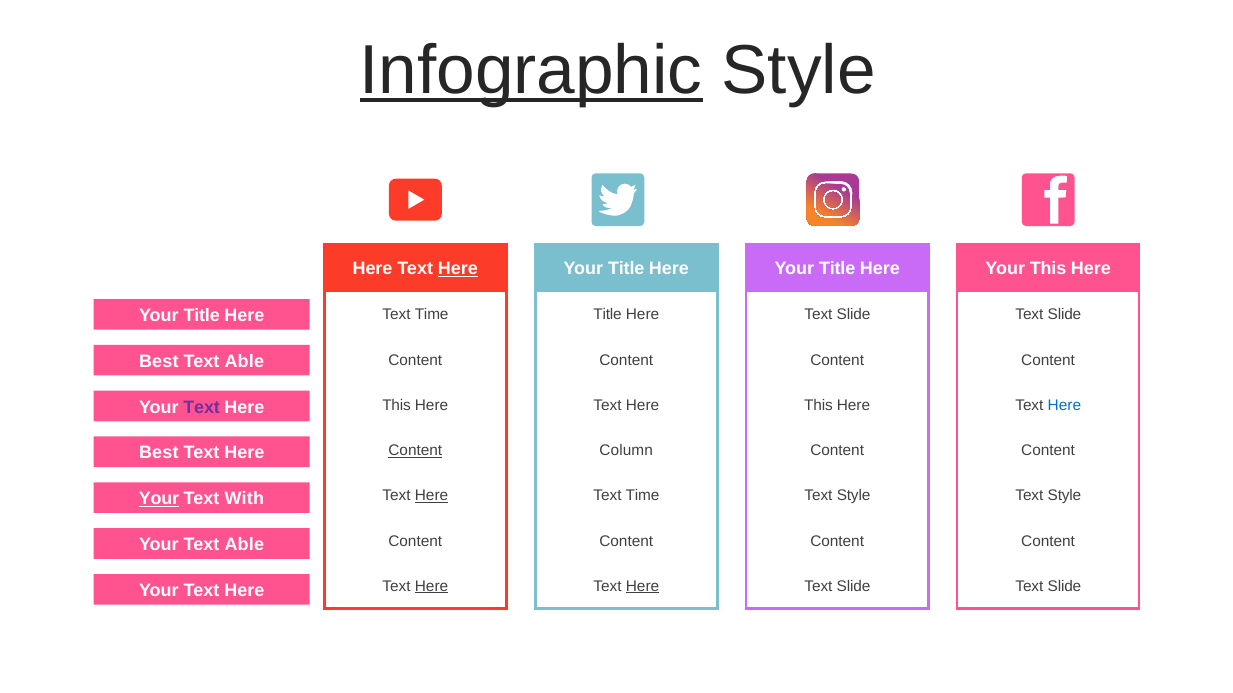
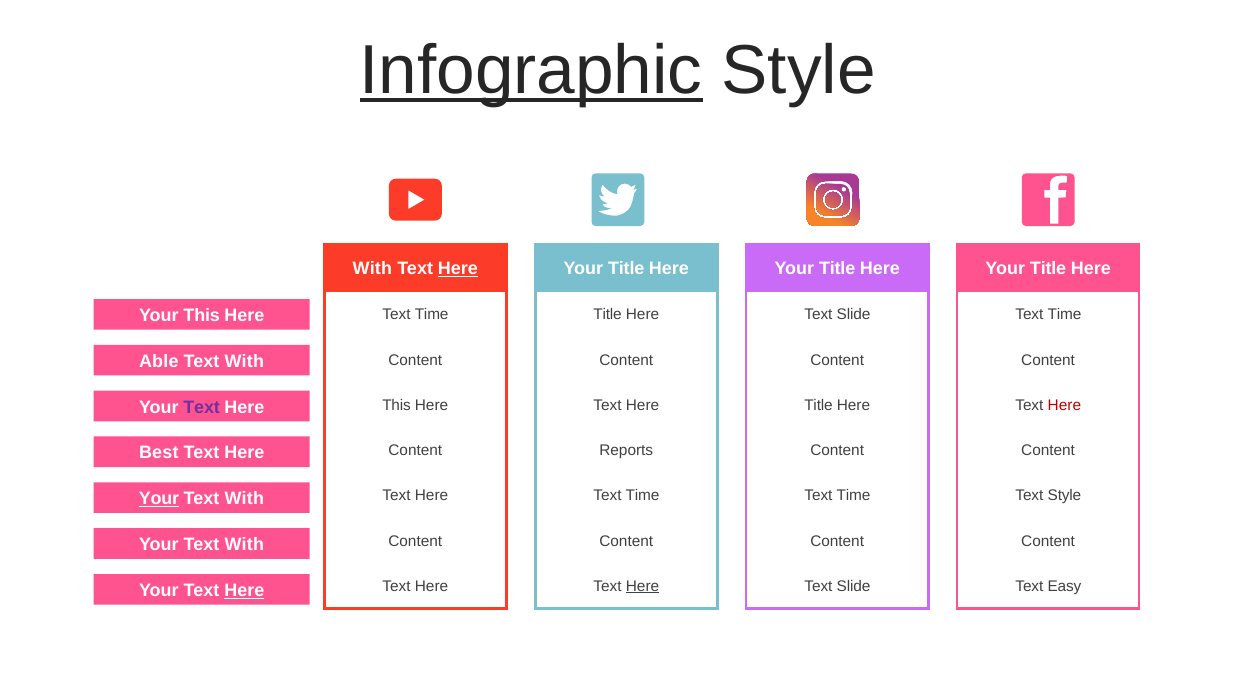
Here at (372, 269): Here -> With
This at (1048, 269): This -> Title
Title at (202, 316): Title -> This
Slide at (1064, 315): Slide -> Time
Best at (159, 362): Best -> Able
Able at (244, 362): Able -> With
This at (818, 406): This -> Title
Here at (1064, 406) colour: blue -> red
Content at (415, 451) underline: present -> none
Column: Column -> Reports
Here at (432, 496) underline: present -> none
Style at (854, 496): Style -> Time
Able at (244, 545): Able -> With
Here at (432, 587) underline: present -> none
Slide at (1064, 587): Slide -> Easy
Here at (244, 591) underline: none -> present
